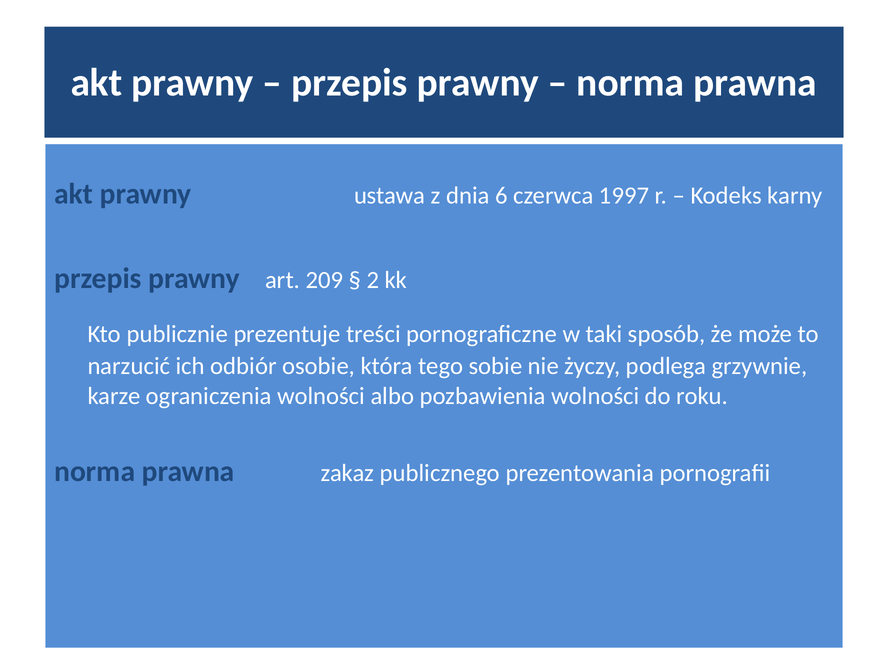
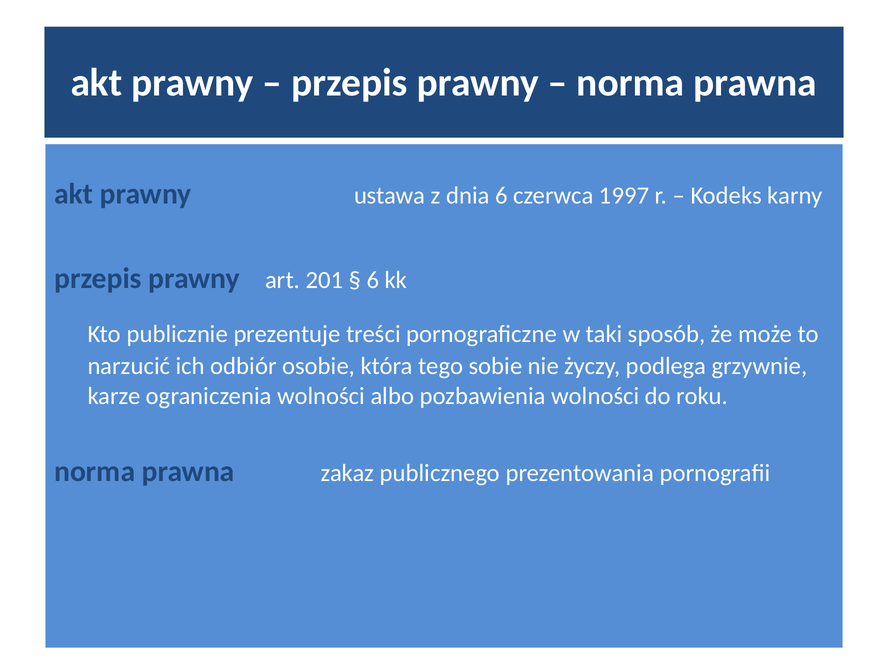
209: 209 -> 201
2 at (373, 280): 2 -> 6
